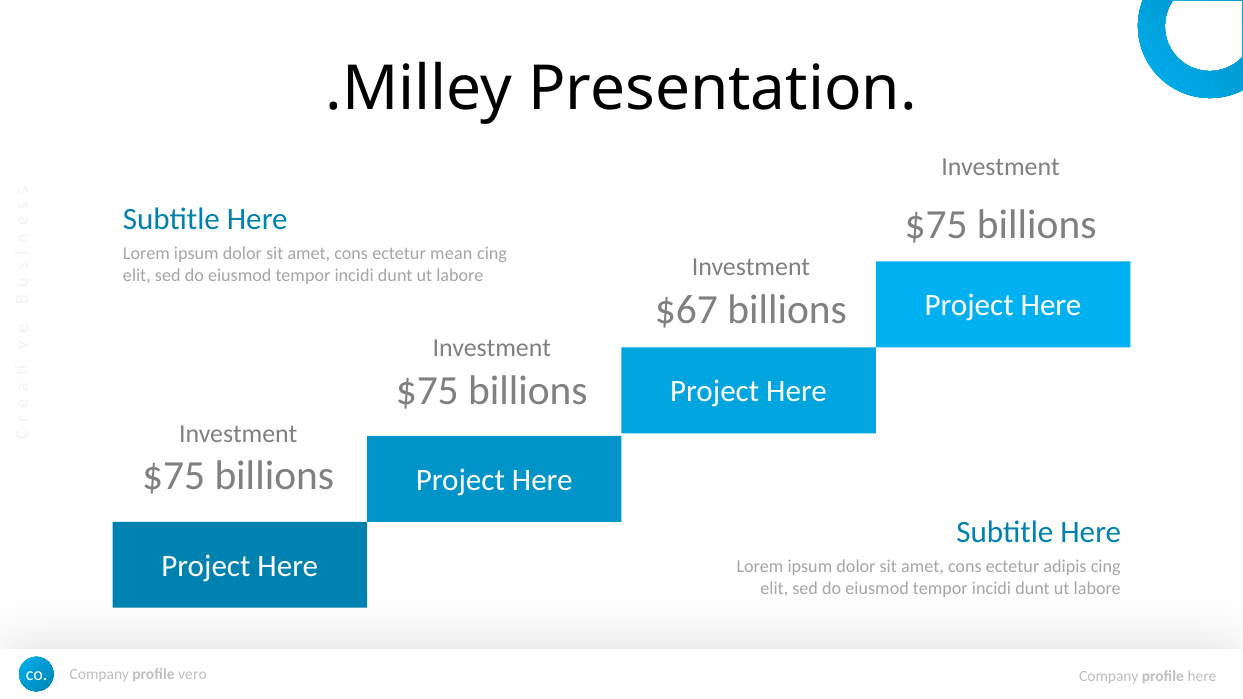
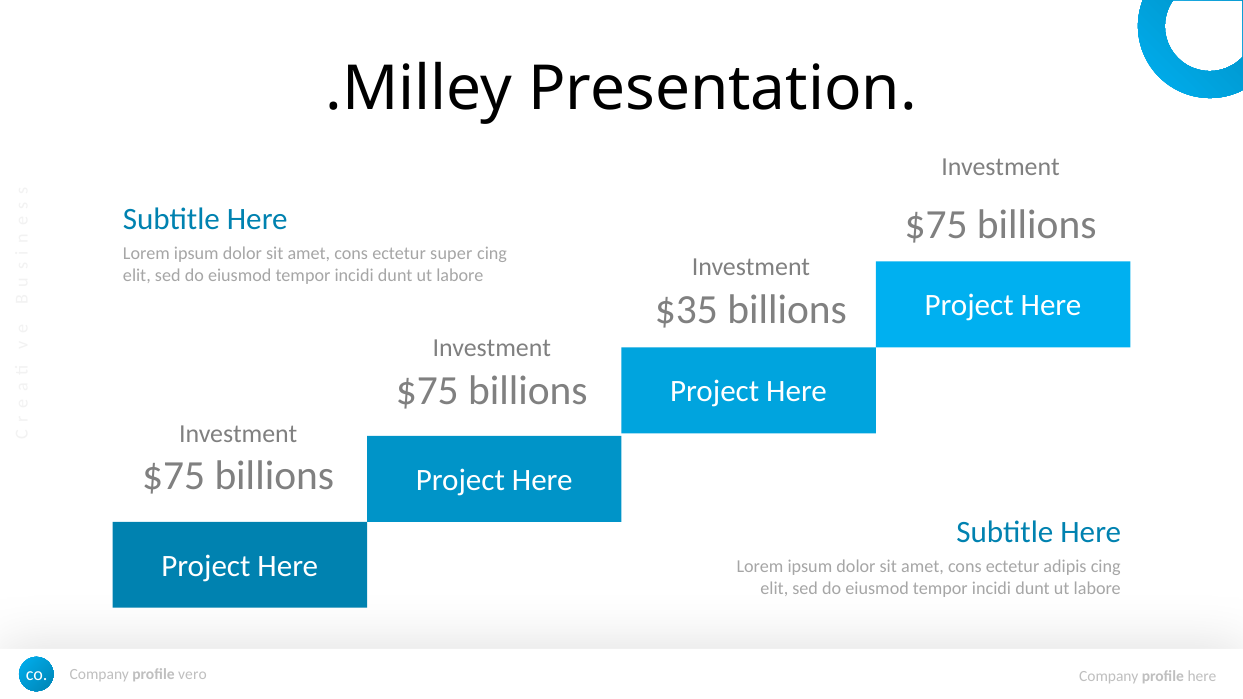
mean: mean -> super
$67: $67 -> $35
